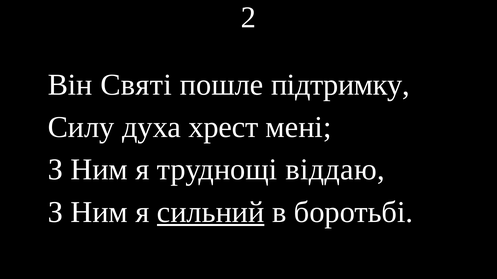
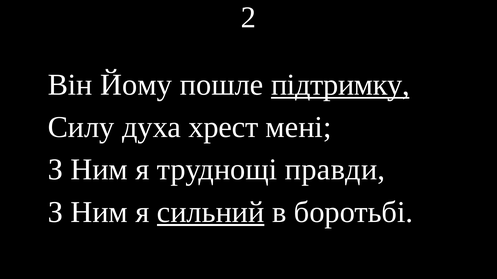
Святі: Святі -> Йому
підтримку underline: none -> present
віддаю: віддаю -> правди
